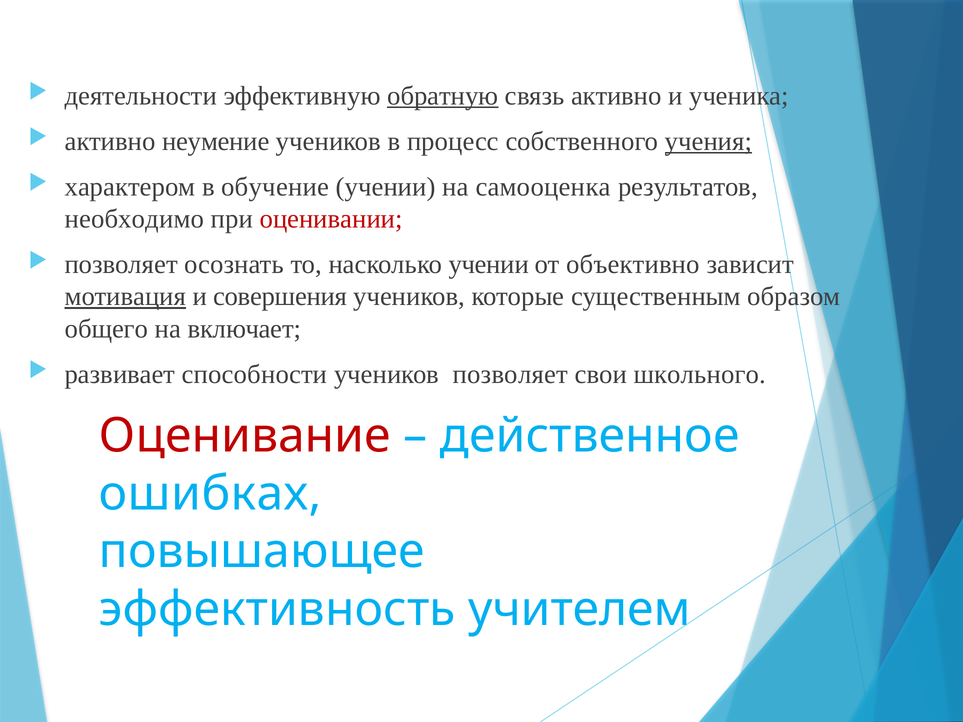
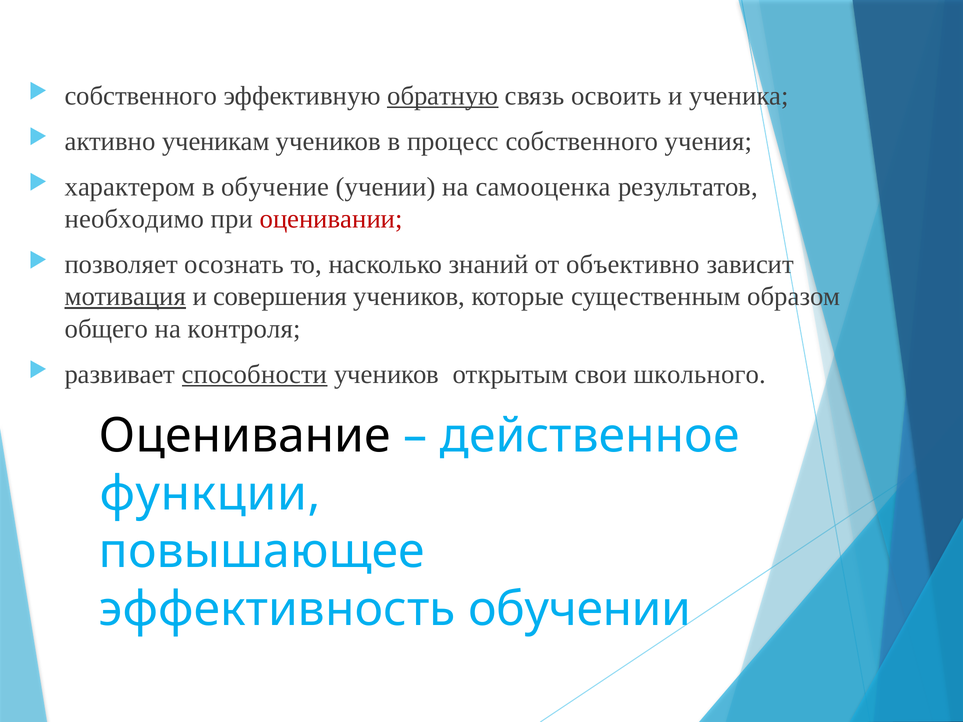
деятельности at (141, 96): деятельности -> собственного
связь активно: активно -> освоить
неумение: неумение -> ученикам
учения underline: present -> none
насколько учении: учении -> знаний
включает: включает -> контроля
способности underline: none -> present
учеников позволяет: позволяет -> открытым
Оценивание colour: red -> black
ошибках: ошибках -> функции
учителем: учителем -> обучении
